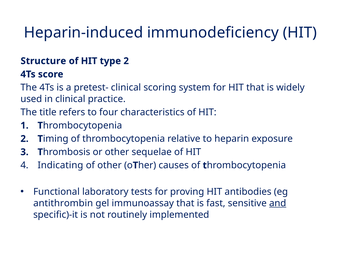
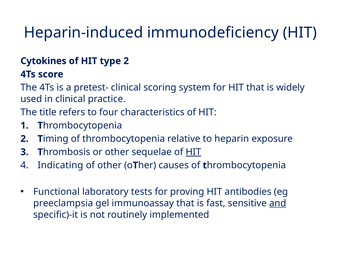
Structure: Structure -> Cytokines
HIT at (193, 152) underline: none -> present
antithrombin: antithrombin -> preeclampsia
